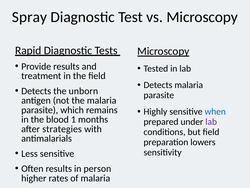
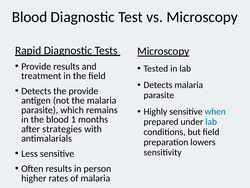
Spray at (29, 17): Spray -> Blood
the unborn: unborn -> provide
lab at (211, 122) colour: purple -> blue
